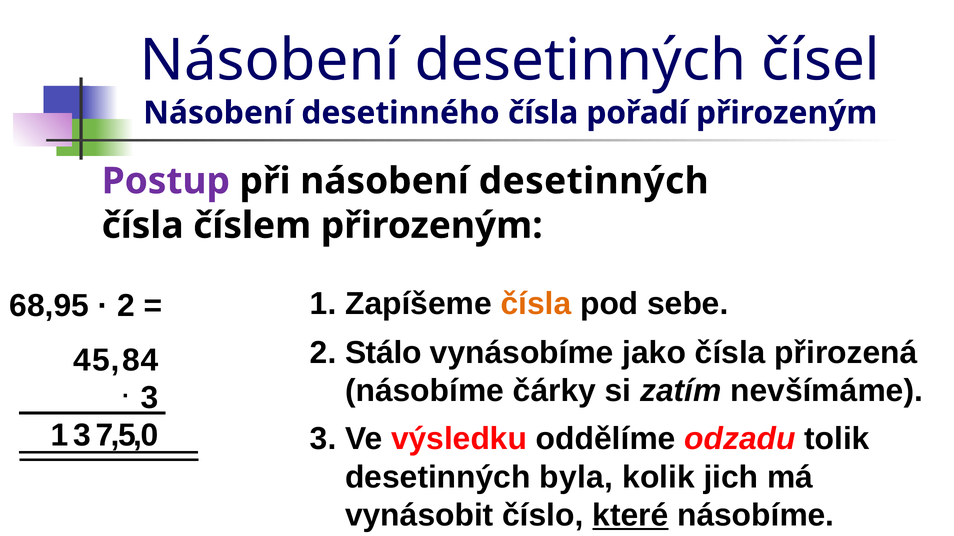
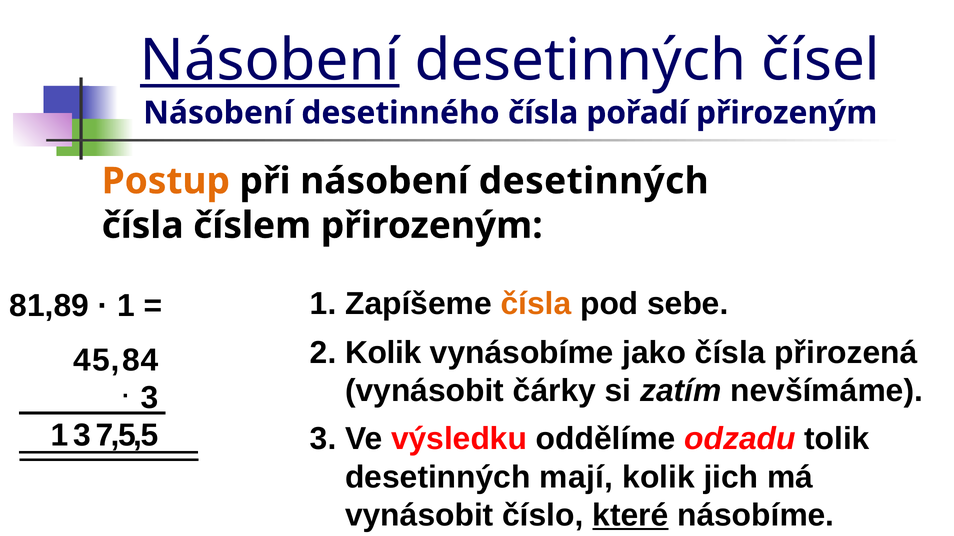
Násobení at (270, 61) underline: none -> present
Postup colour: purple -> orange
68,95: 68,95 -> 81,89
2 at (126, 306): 2 -> 1
2 Stálo: Stálo -> Kolik
násobíme at (425, 391): násobíme -> vynásobit
1 0: 0 -> 5
byla: byla -> mají
